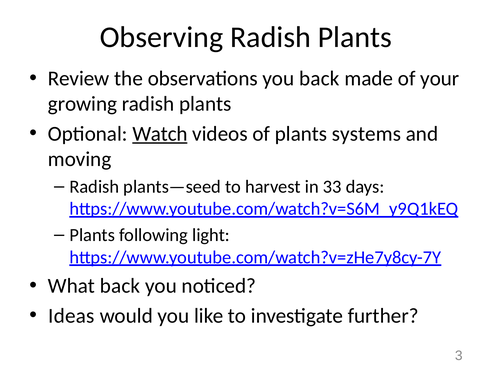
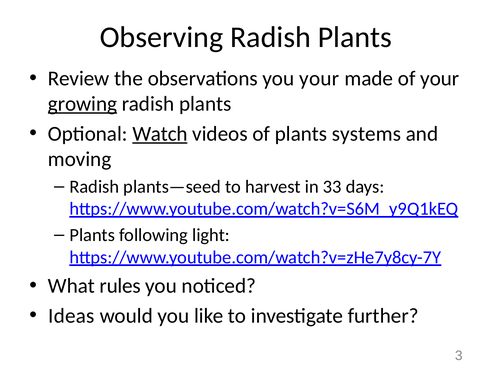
you back: back -> your
growing underline: none -> present
What back: back -> rules
